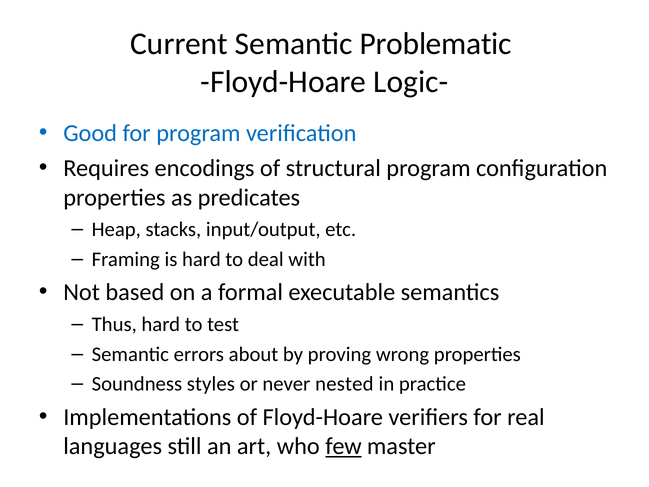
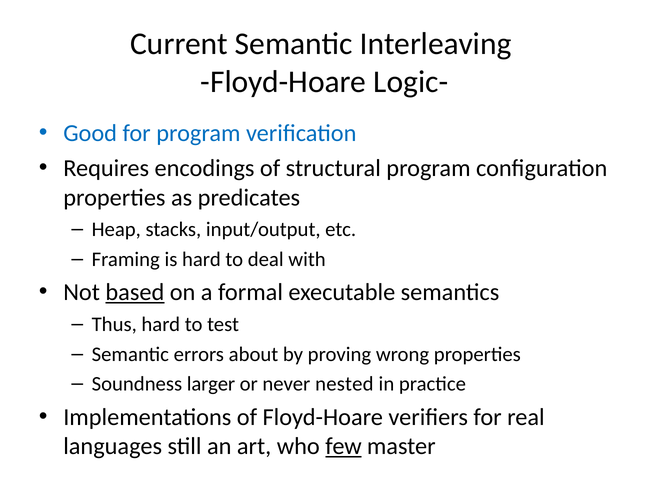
Problematic: Problematic -> Interleaving
based underline: none -> present
styles: styles -> larger
